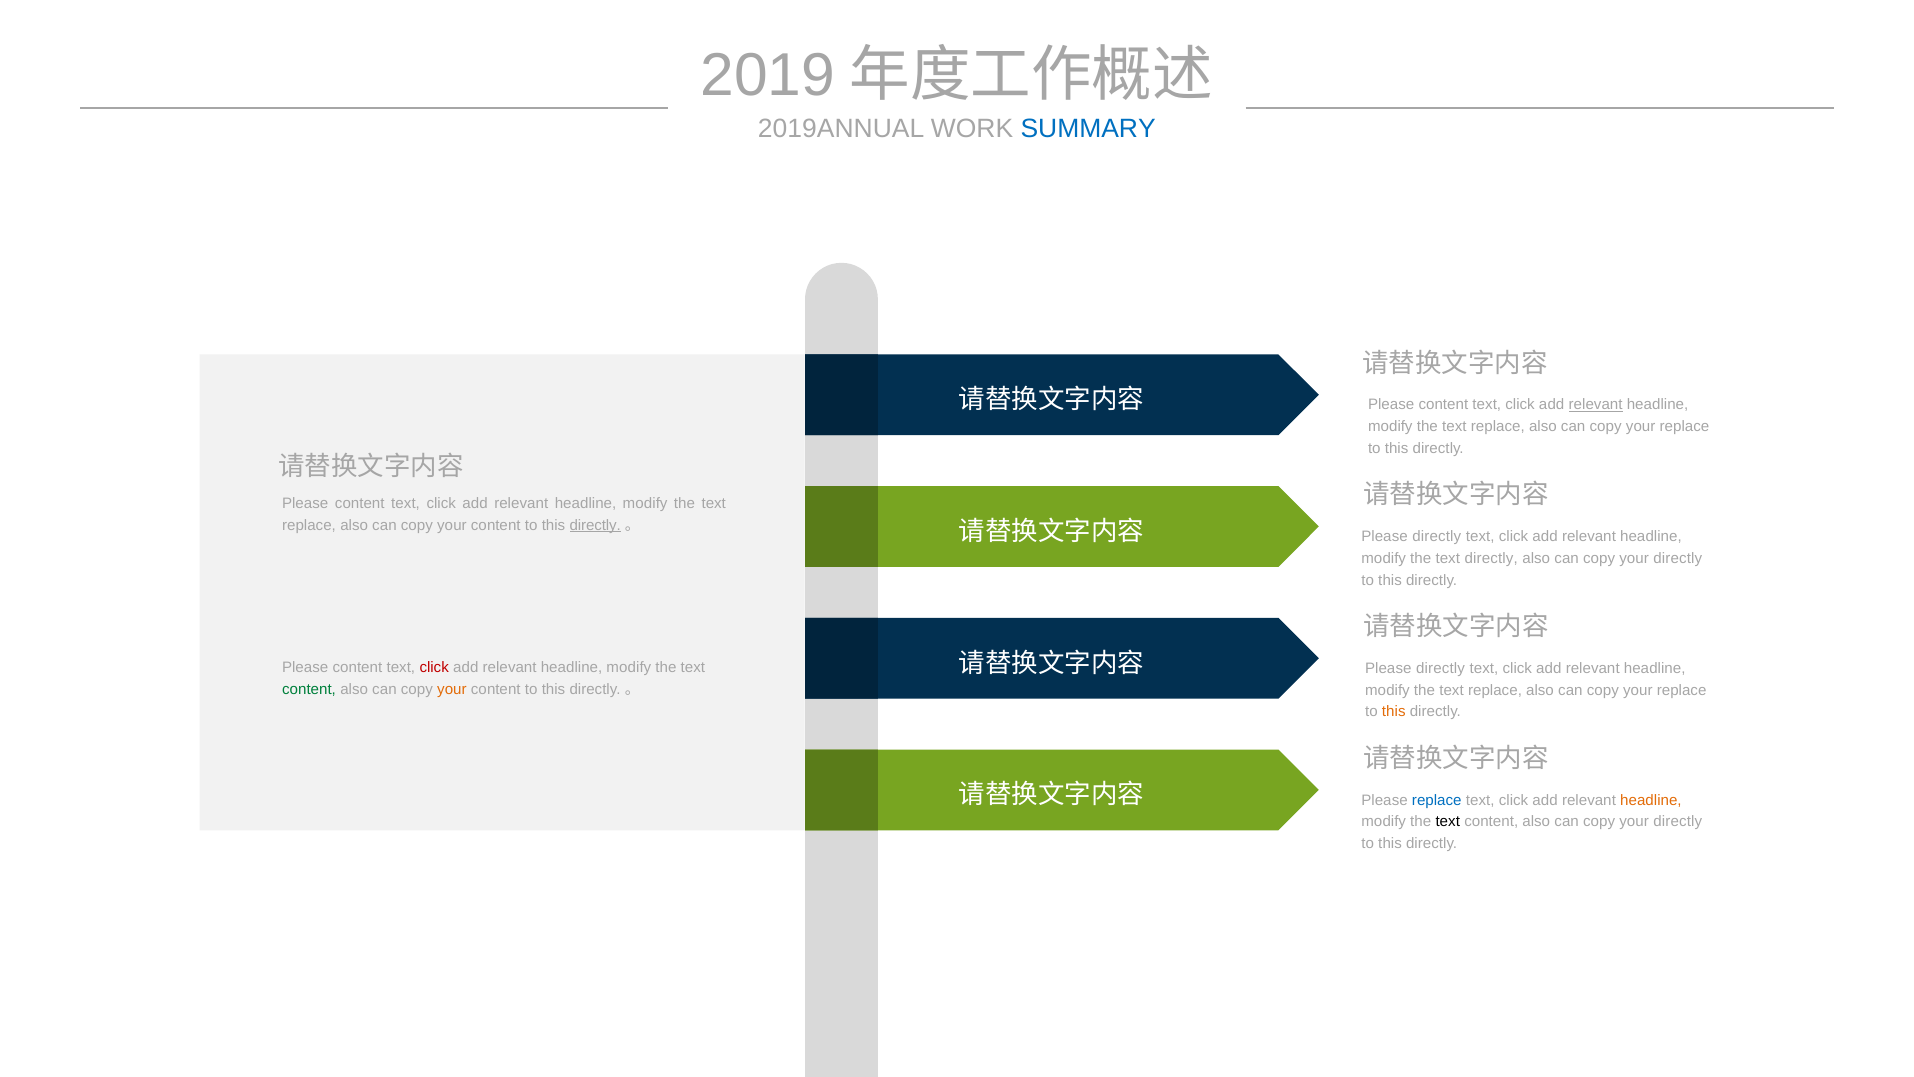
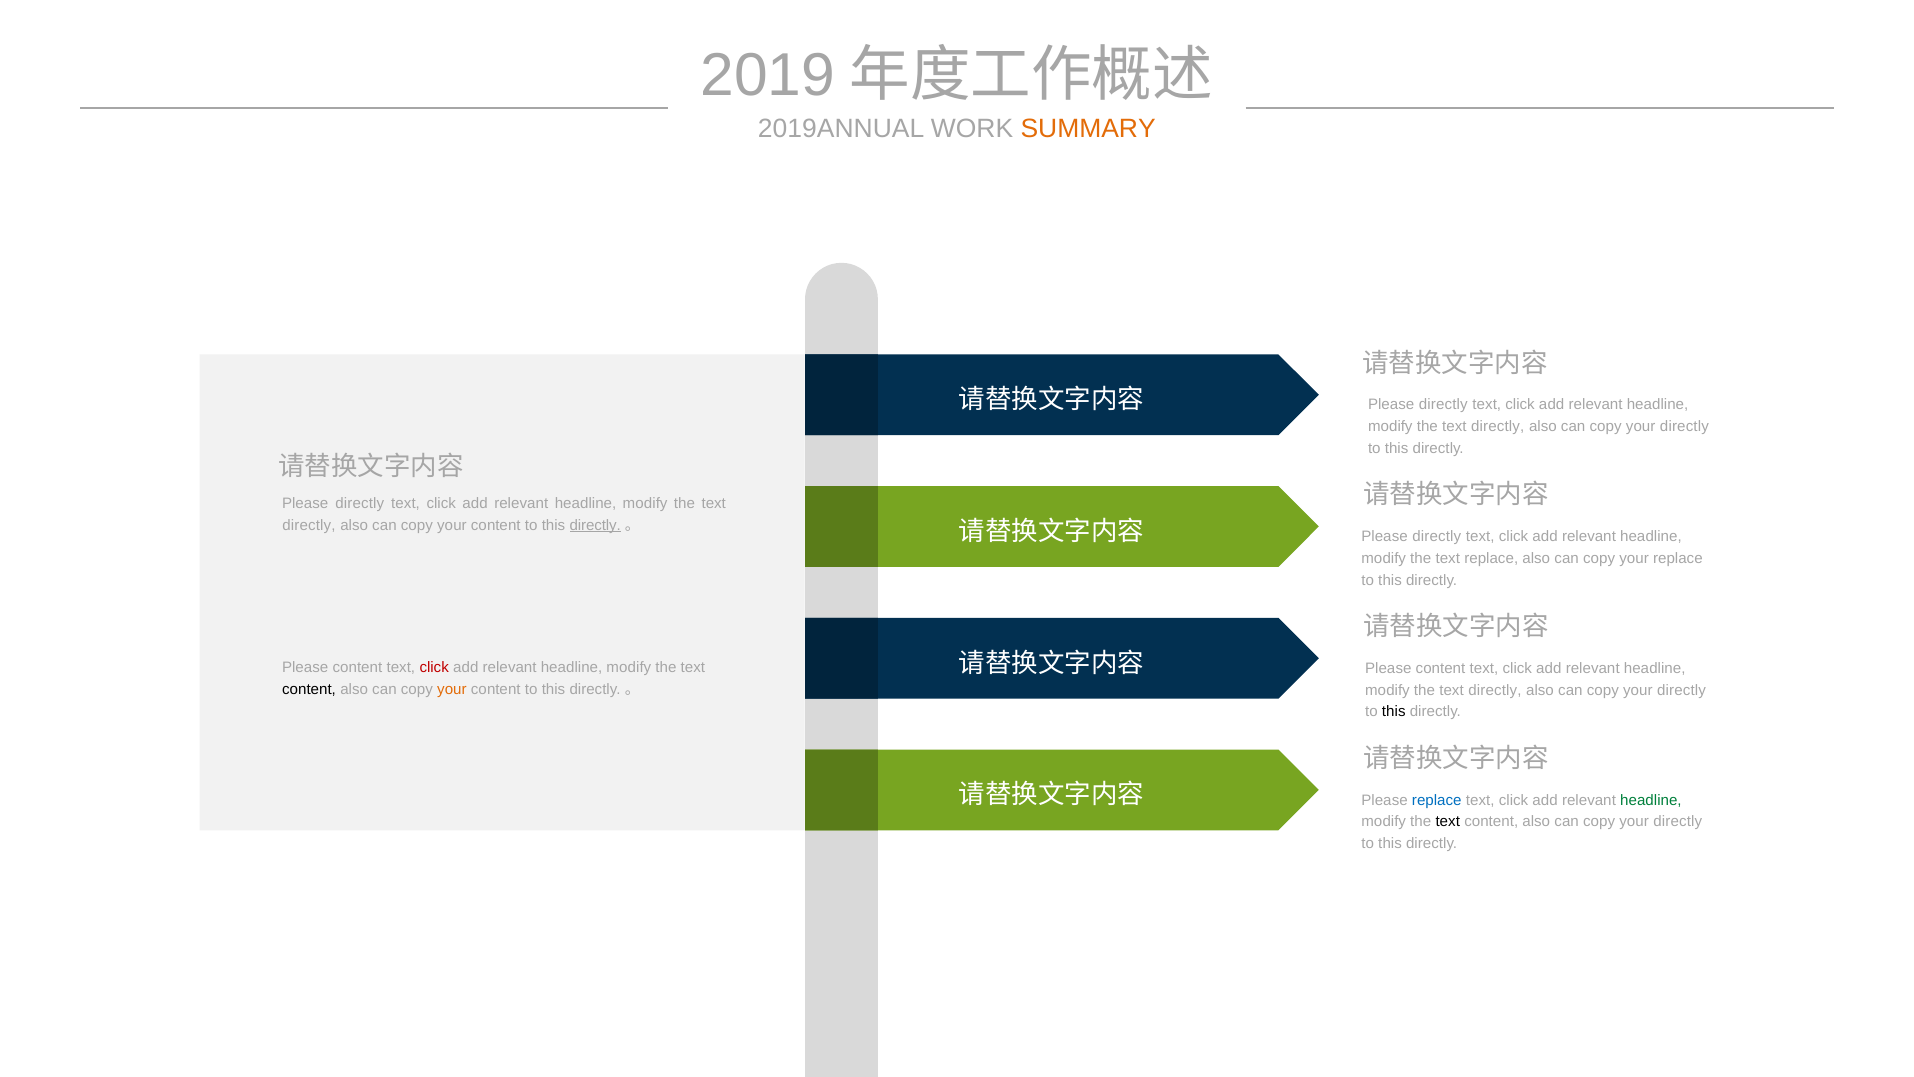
SUMMARY colour: blue -> orange
content at (1443, 405): content -> directly
relevant at (1596, 405) underline: present -> none
replace at (1498, 426): replace -> directly
replace at (1684, 426): replace -> directly
content at (360, 504): content -> directly
replace at (309, 525): replace -> directly
text directly: directly -> replace
directly at (1678, 558): directly -> replace
directly at (1440, 668): directly -> content
content at (309, 689) colour: green -> black
replace at (1495, 690): replace -> directly
replace at (1682, 690): replace -> directly
this at (1394, 711) colour: orange -> black
headline at (1651, 800) colour: orange -> green
